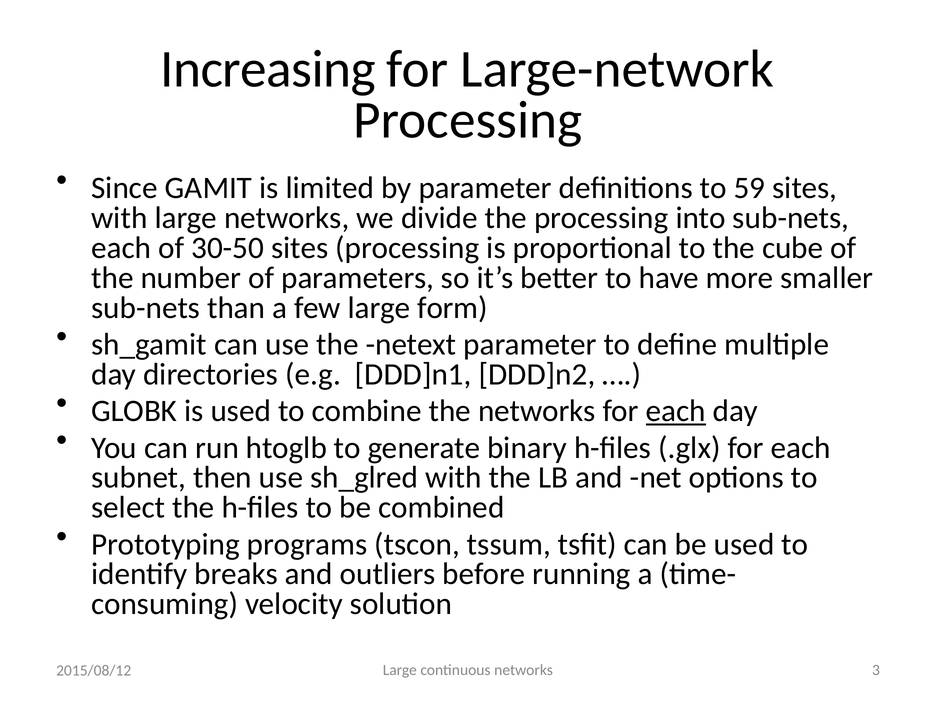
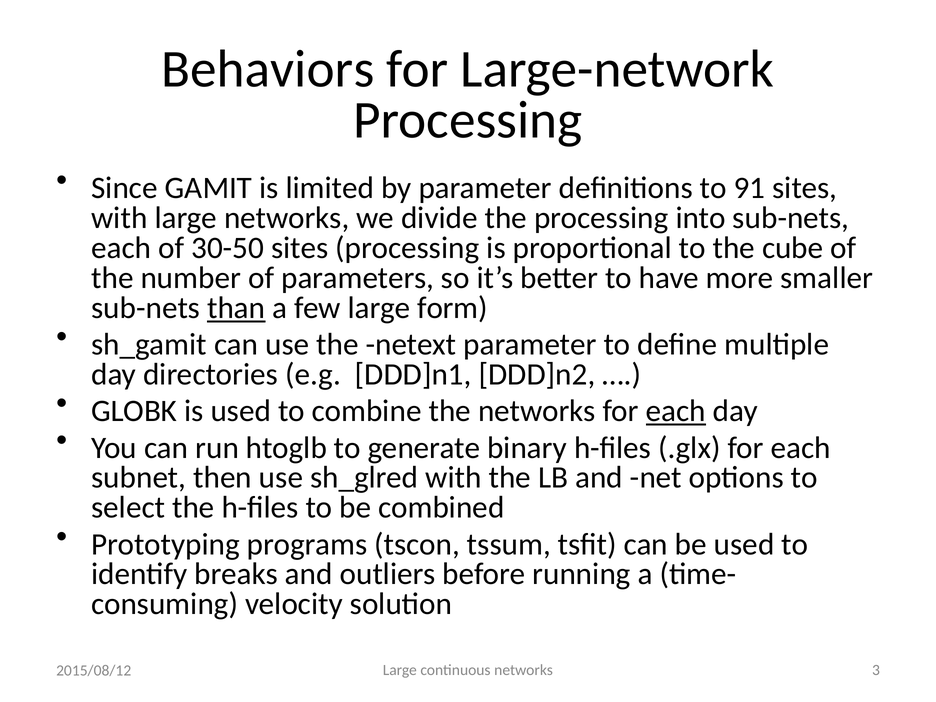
Increasing: Increasing -> Behaviors
59: 59 -> 91
than underline: none -> present
